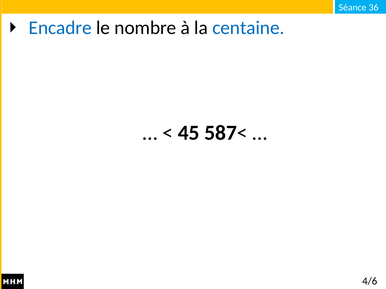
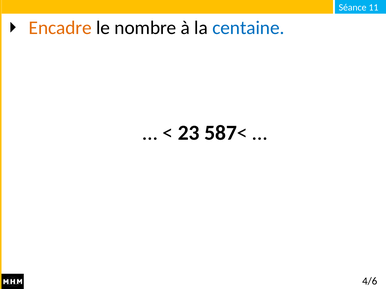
36: 36 -> 11
Encadre colour: blue -> orange
45: 45 -> 23
